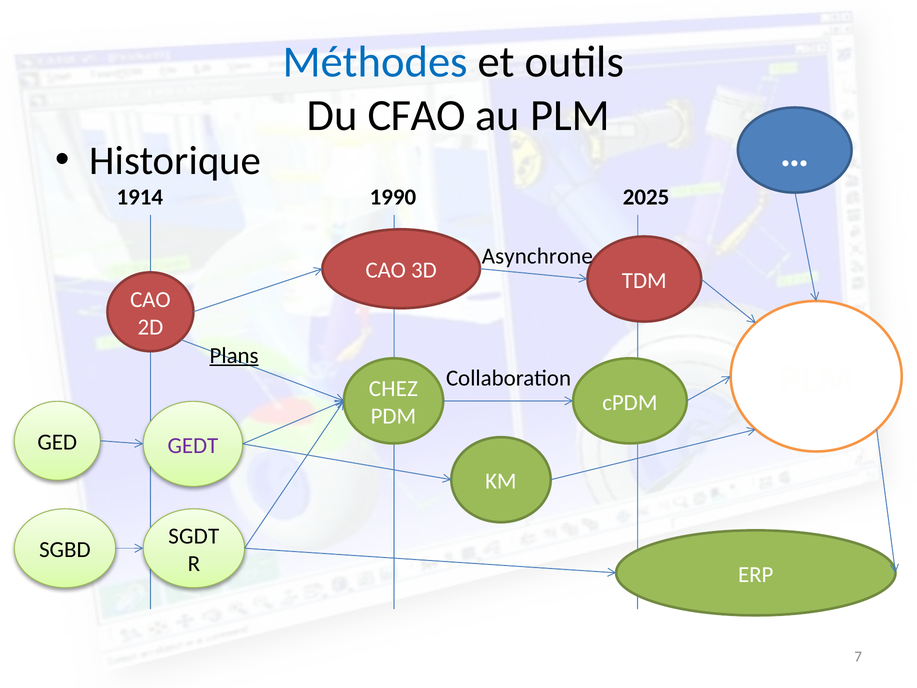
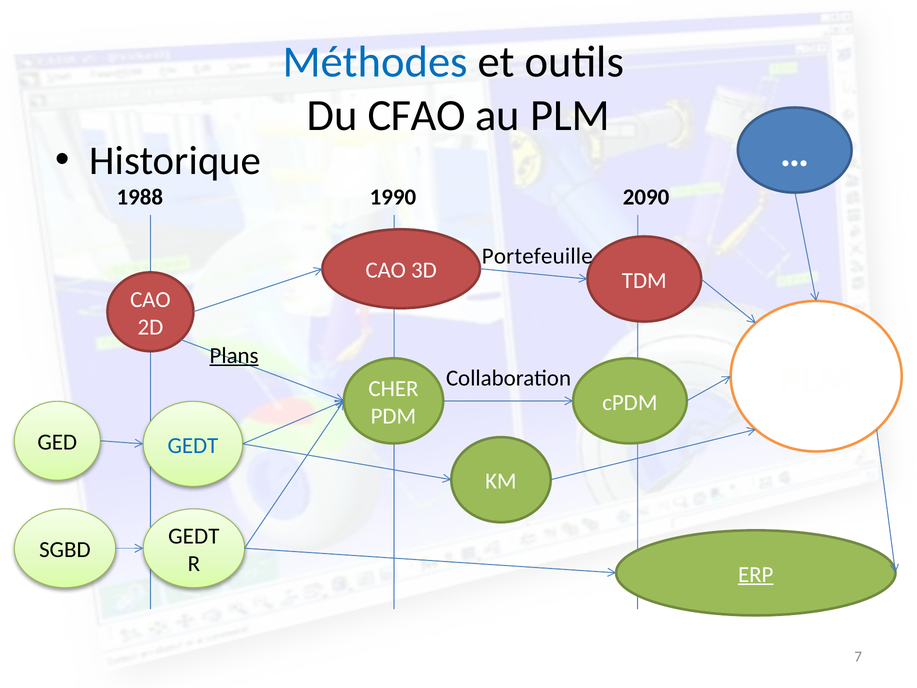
1914: 1914 -> 1988
2025: 2025 -> 2090
Asynchrone: Asynchrone -> Portefeuille
CHEZ: CHEZ -> CHER
GEDT at (193, 445) colour: purple -> blue
SGDT at (194, 536): SGDT -> GEDT
ERP underline: none -> present
